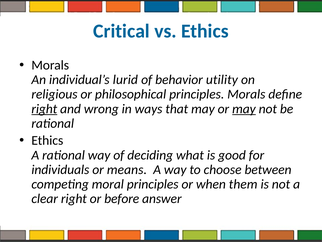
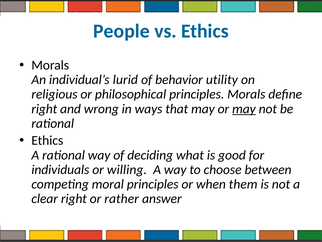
Critical: Critical -> People
right at (44, 109) underline: present -> none
means: means -> willing
before: before -> rather
